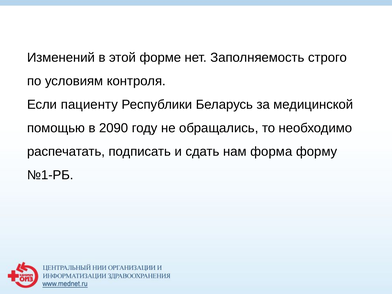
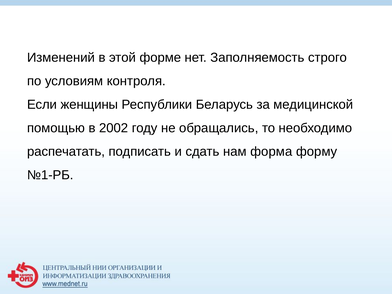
пациенту: пациенту -> женщины
2090: 2090 -> 2002
